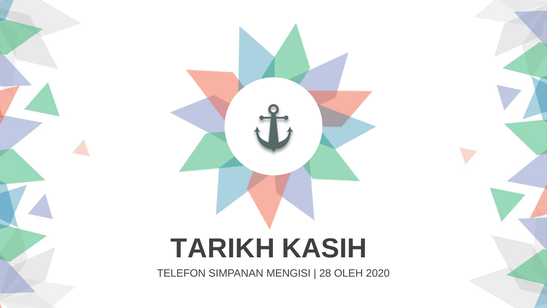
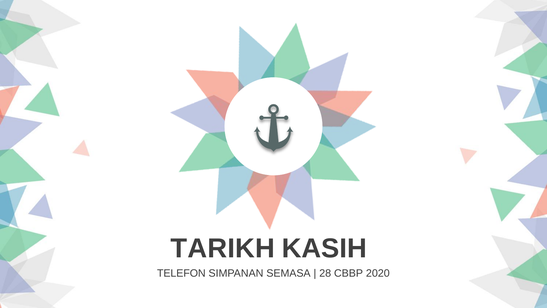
MENGISI: MENGISI -> SEMASA
OLEH: OLEH -> CBBP
